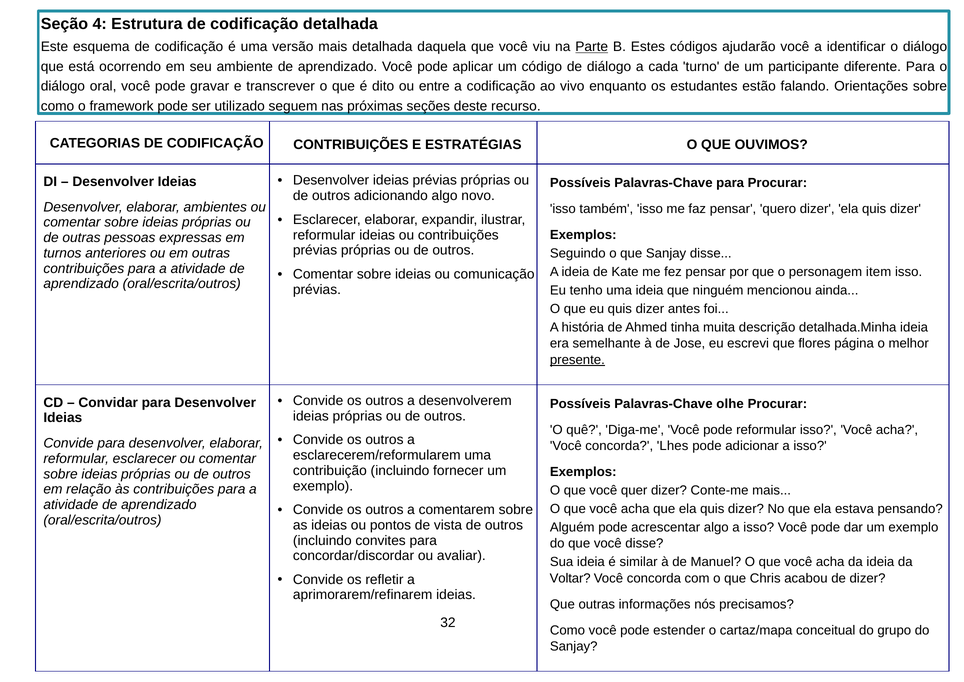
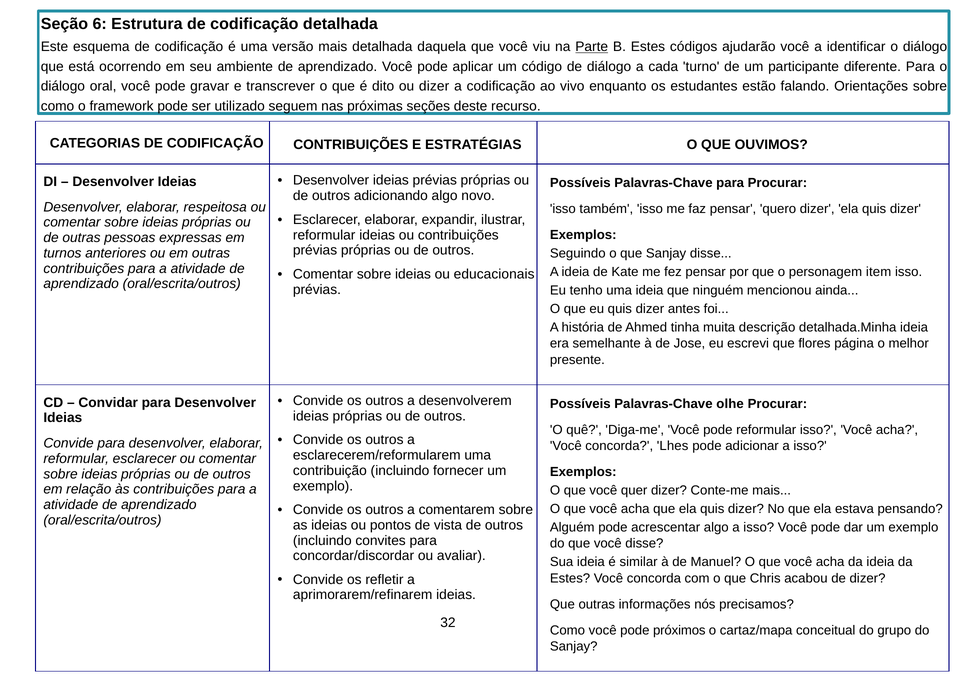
4: 4 -> 6
ou entre: entre -> dizer
ambientes: ambientes -> respeitosa
comunicação: comunicação -> educacionais
presente underline: present -> none
Voltar at (570, 578): Voltar -> Estes
estender: estender -> próximos
